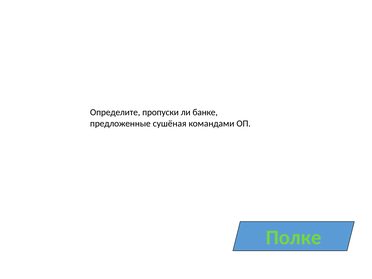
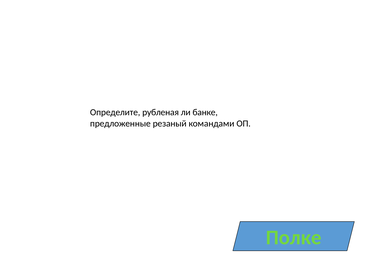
пропуски: пропуски -> рубленая
сушёная: сушёная -> резаный
